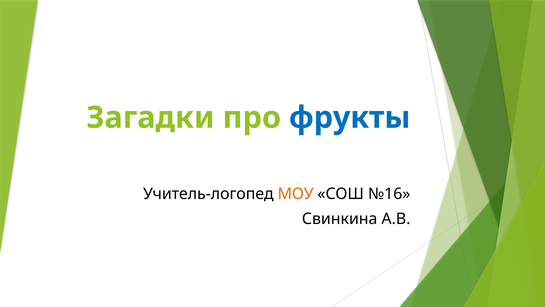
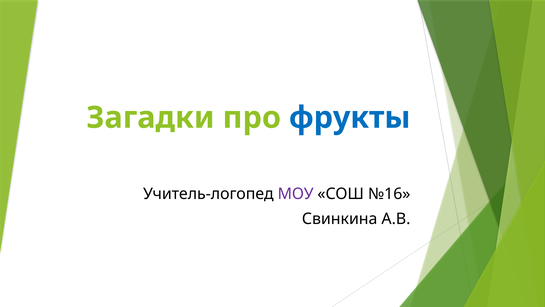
МОУ colour: orange -> purple
